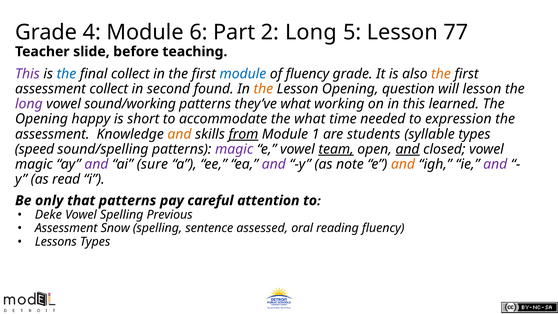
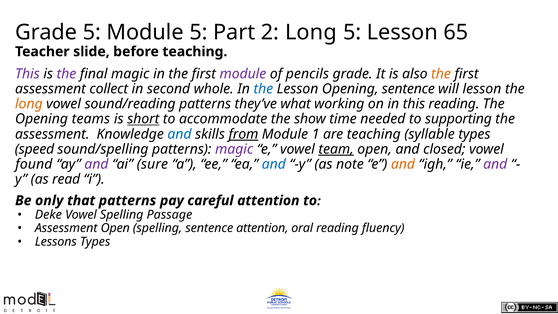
Grade 4: 4 -> 5
Module 6: 6 -> 5
77: 77 -> 65
the at (66, 74) colour: blue -> purple
final collect: collect -> magic
module at (243, 74) colour: blue -> purple
of fluency: fluency -> pencils
found: found -> whole
the at (263, 89) colour: orange -> blue
Opening question: question -> sentence
long at (29, 104) colour: purple -> orange
sound/working: sound/working -> sound/reading
this learned: learned -> reading
happy: happy -> teams
short underline: none -> present
the what: what -> show
expression: expression -> supporting
and at (180, 134) colour: orange -> blue
are students: students -> teaching
and at (408, 149) underline: present -> none
magic at (34, 164): magic -> found
and at (274, 164) colour: purple -> blue
Previous: Previous -> Passage
Assessment Snow: Snow -> Open
sentence assessed: assessed -> attention
